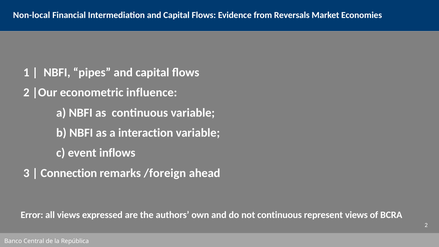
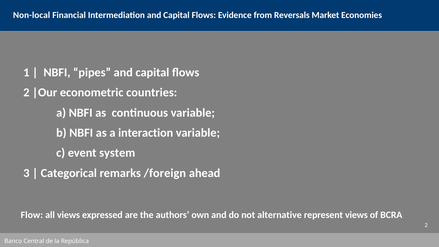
influence: influence -> countries
inflows: inflows -> system
Connection: Connection -> Categorical
Error: Error -> Flow
not continuous: continuous -> alternative
